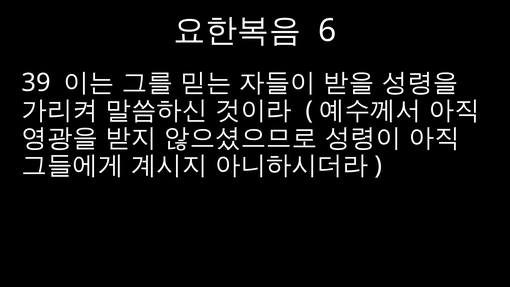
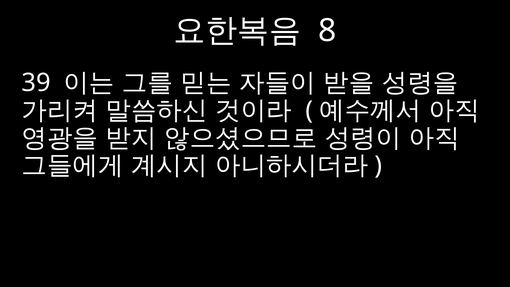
6: 6 -> 8
